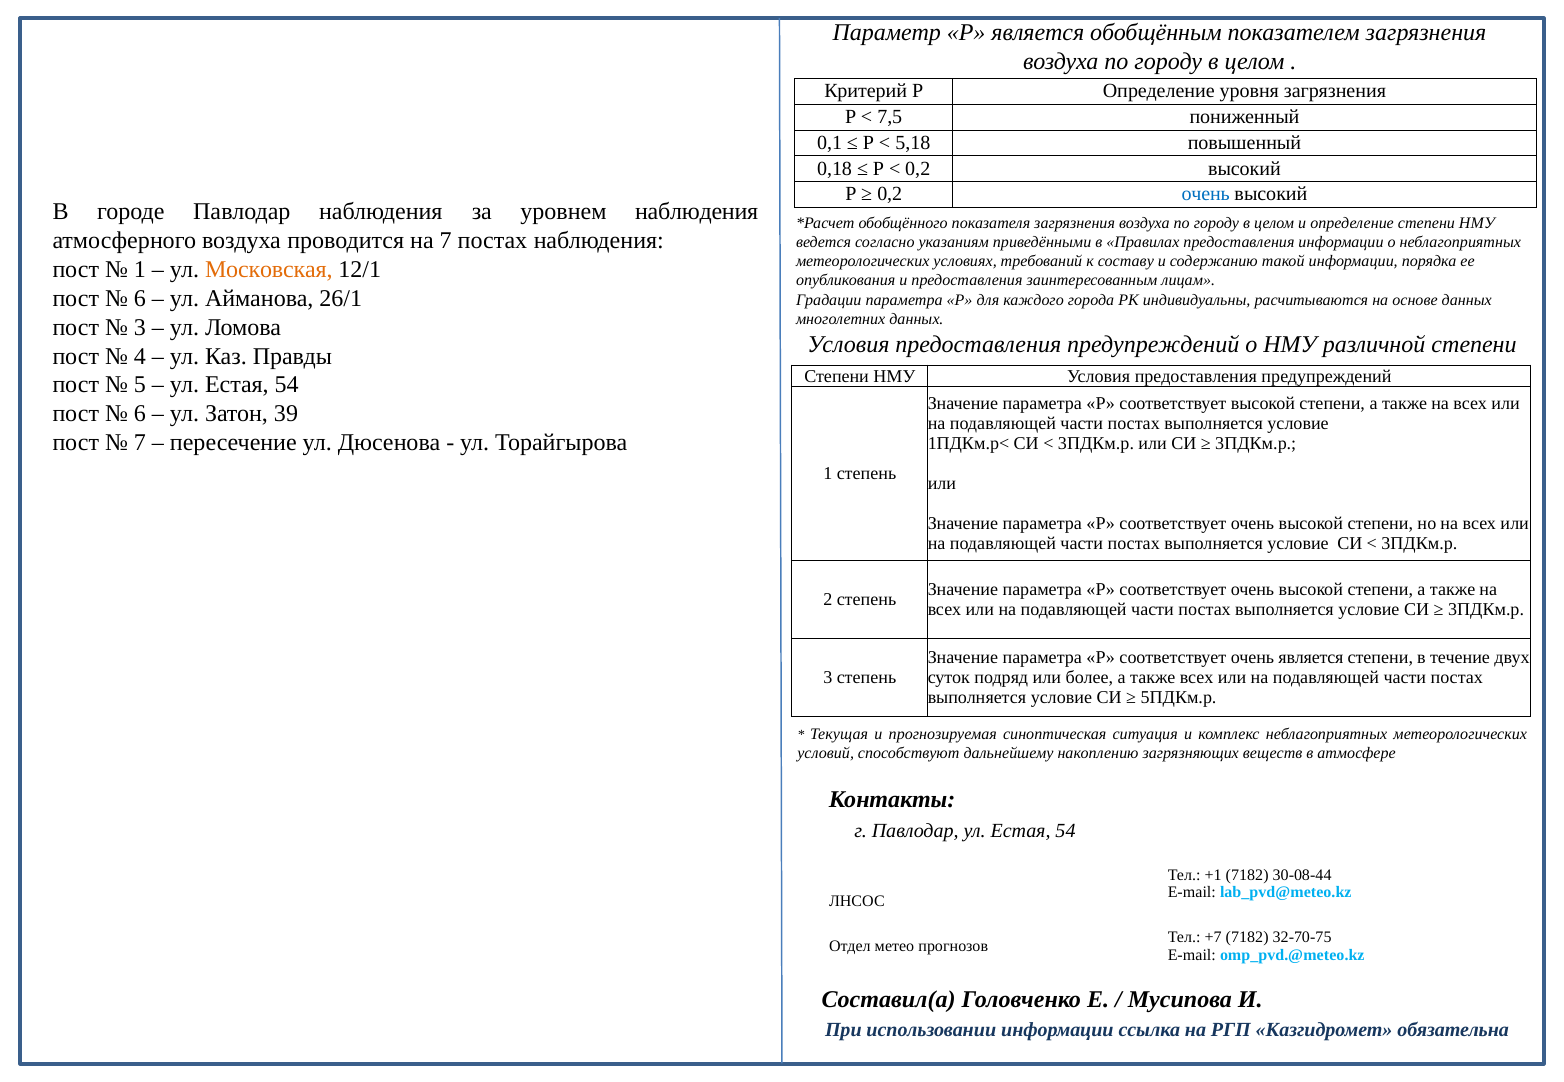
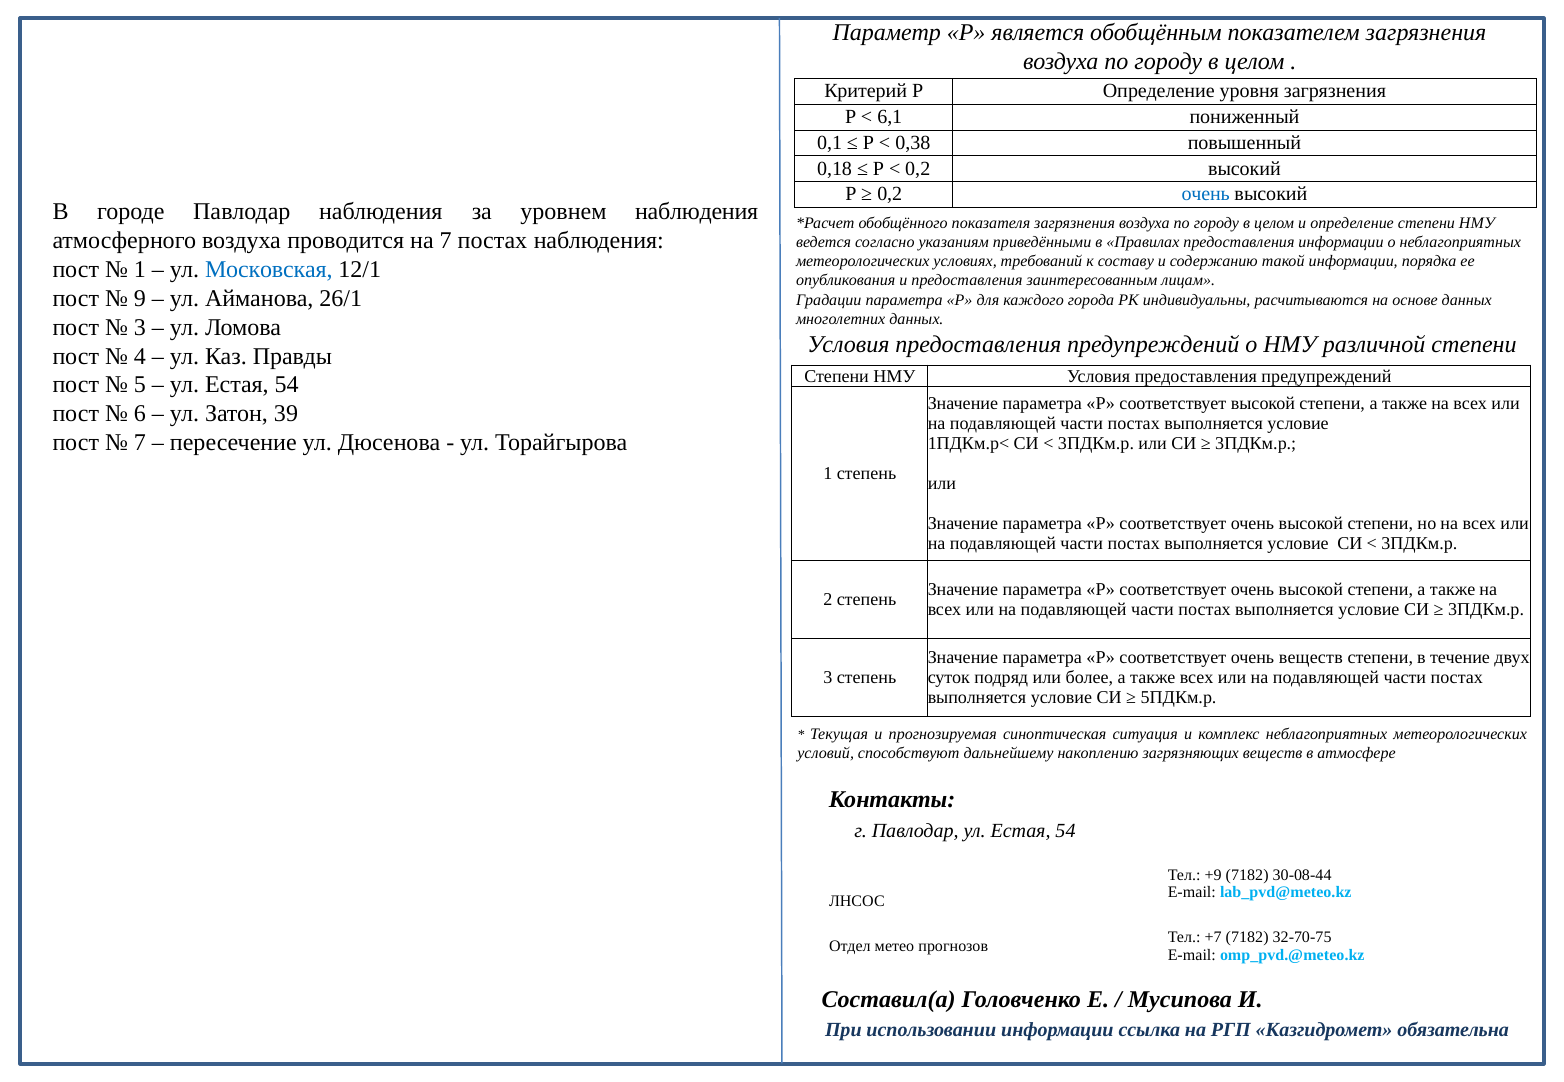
7,5: 7,5 -> 6,1
5,18: 5,18 -> 0,38
Московская colour: orange -> blue
6 at (140, 299): 6 -> 9
очень является: является -> веществ
+1: +1 -> +9
